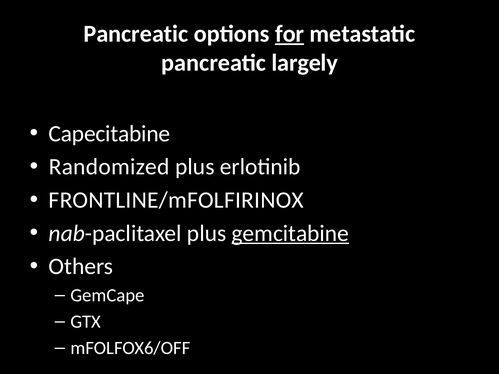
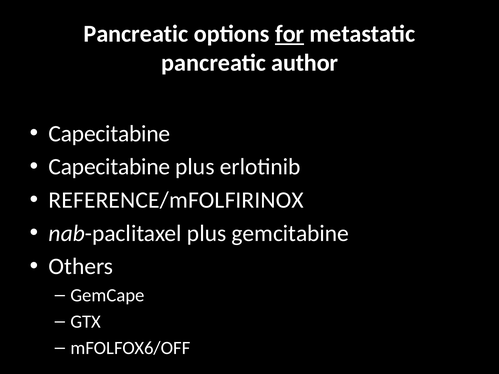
largely: largely -> author
Randomized at (109, 167): Randomized -> Capecitabine
FRONTLINE/mFOLFIRINOX: FRONTLINE/mFOLFIRINOX -> REFERENCE/mFOLFIRINOX
gemcitabine underline: present -> none
